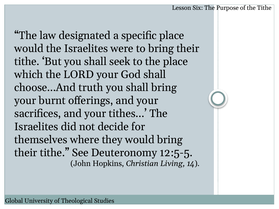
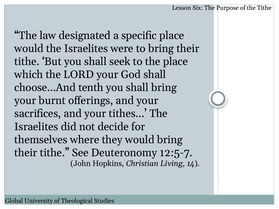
truth: truth -> tenth
12:5-5: 12:5-5 -> 12:5-7
